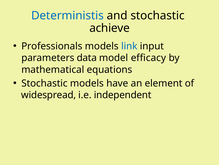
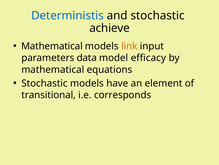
Professionals at (52, 46): Professionals -> Mathematical
link colour: blue -> orange
widespread: widespread -> transitional
independent: independent -> corresponds
